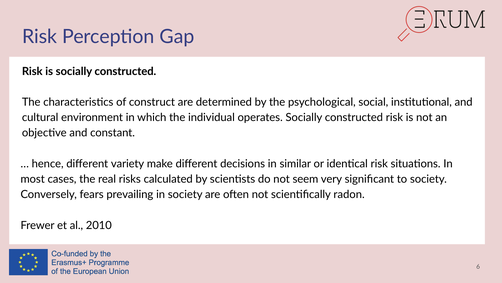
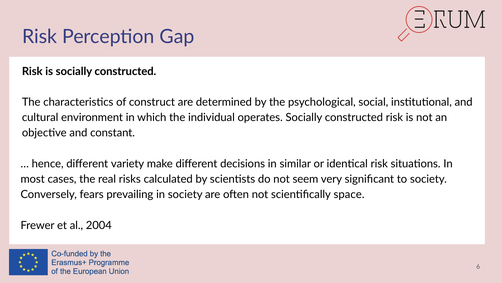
radon: radon -> space
2010: 2010 -> 2004
